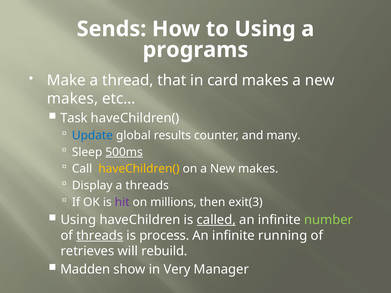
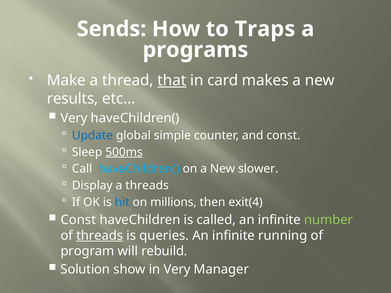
to Using: Using -> Traps
that underline: none -> present
makes at (72, 99): makes -> results
Task at (74, 118): Task -> Very
results: results -> simple
and many: many -> const
haveChildren( at (139, 169) colour: yellow -> light blue
on a New makes: makes -> slower
hit colour: purple -> blue
exit(3: exit(3 -> exit(4
Using at (78, 220): Using -> Const
called underline: present -> none
process: process -> queries
retrieves: retrieves -> program
Madden: Madden -> Solution
